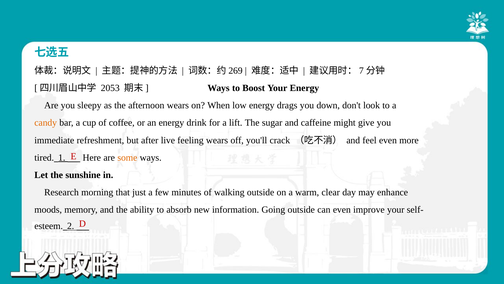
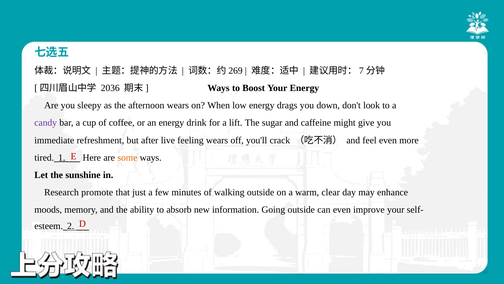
2053: 2053 -> 2036
candy colour: orange -> purple
morning: morning -> promote
